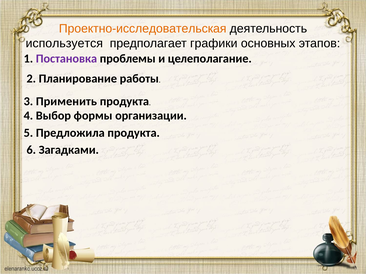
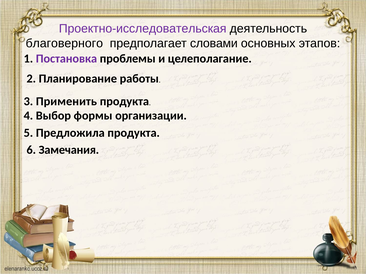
Проектно-исследовательская colour: orange -> purple
используется: используется -> благоверного
графики: графики -> словами
Загадками: Загадками -> Замечания
